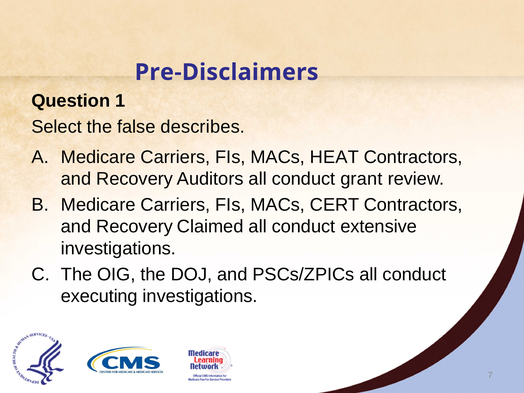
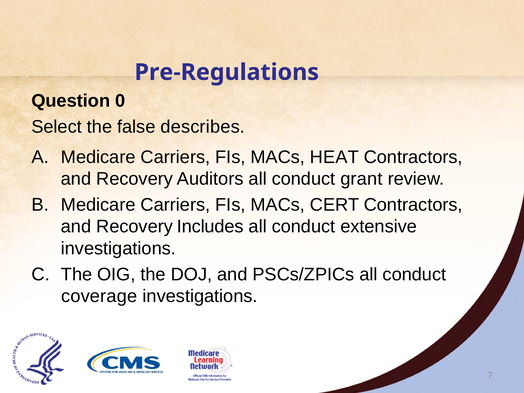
Pre-Disclaimers: Pre-Disclaimers -> Pre-Regulations
1: 1 -> 0
Claimed: Claimed -> Includes
executing: executing -> coverage
